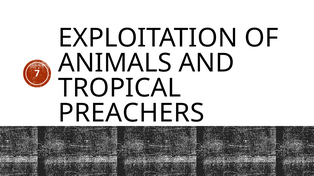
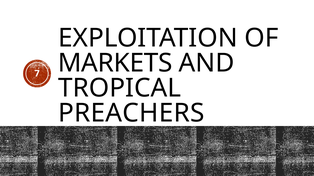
ANIMALS: ANIMALS -> MARKETS
